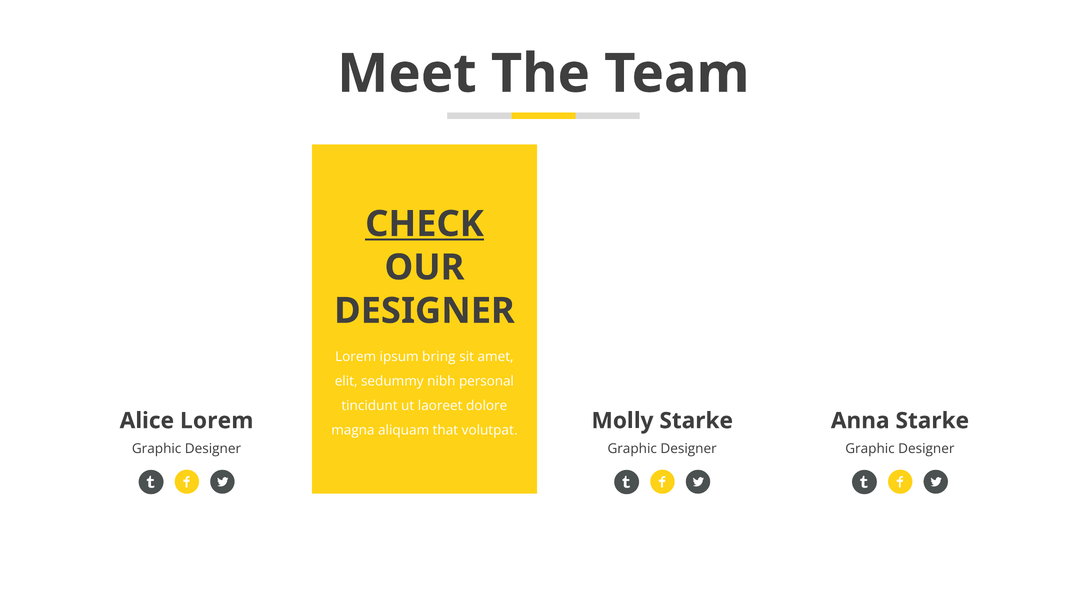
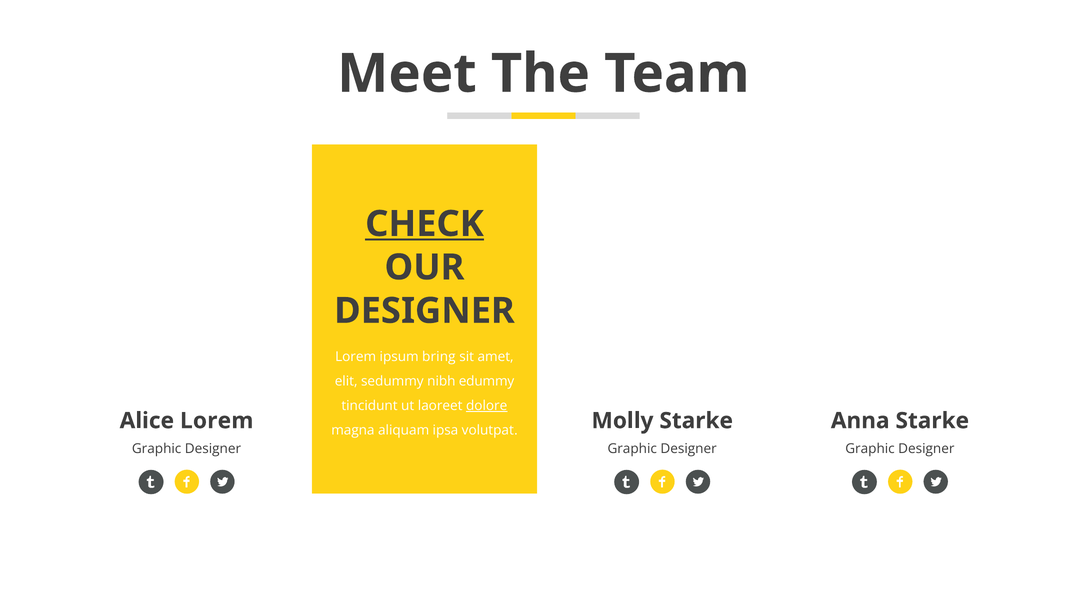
personal: personal -> edummy
dolore underline: none -> present
that: that -> ipsa
